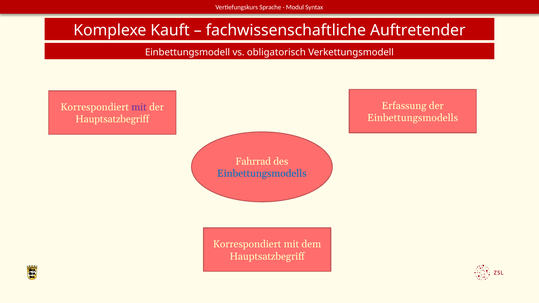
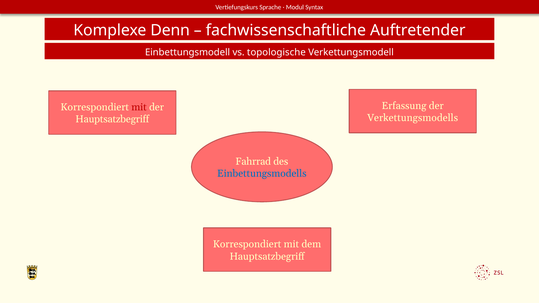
Kauft: Kauft -> Denn
obligatorisch: obligatorisch -> topologische
mit at (139, 107) colour: purple -> red
Einbettungsmodells at (413, 118): Einbettungsmodells -> Verkettungsmodells
